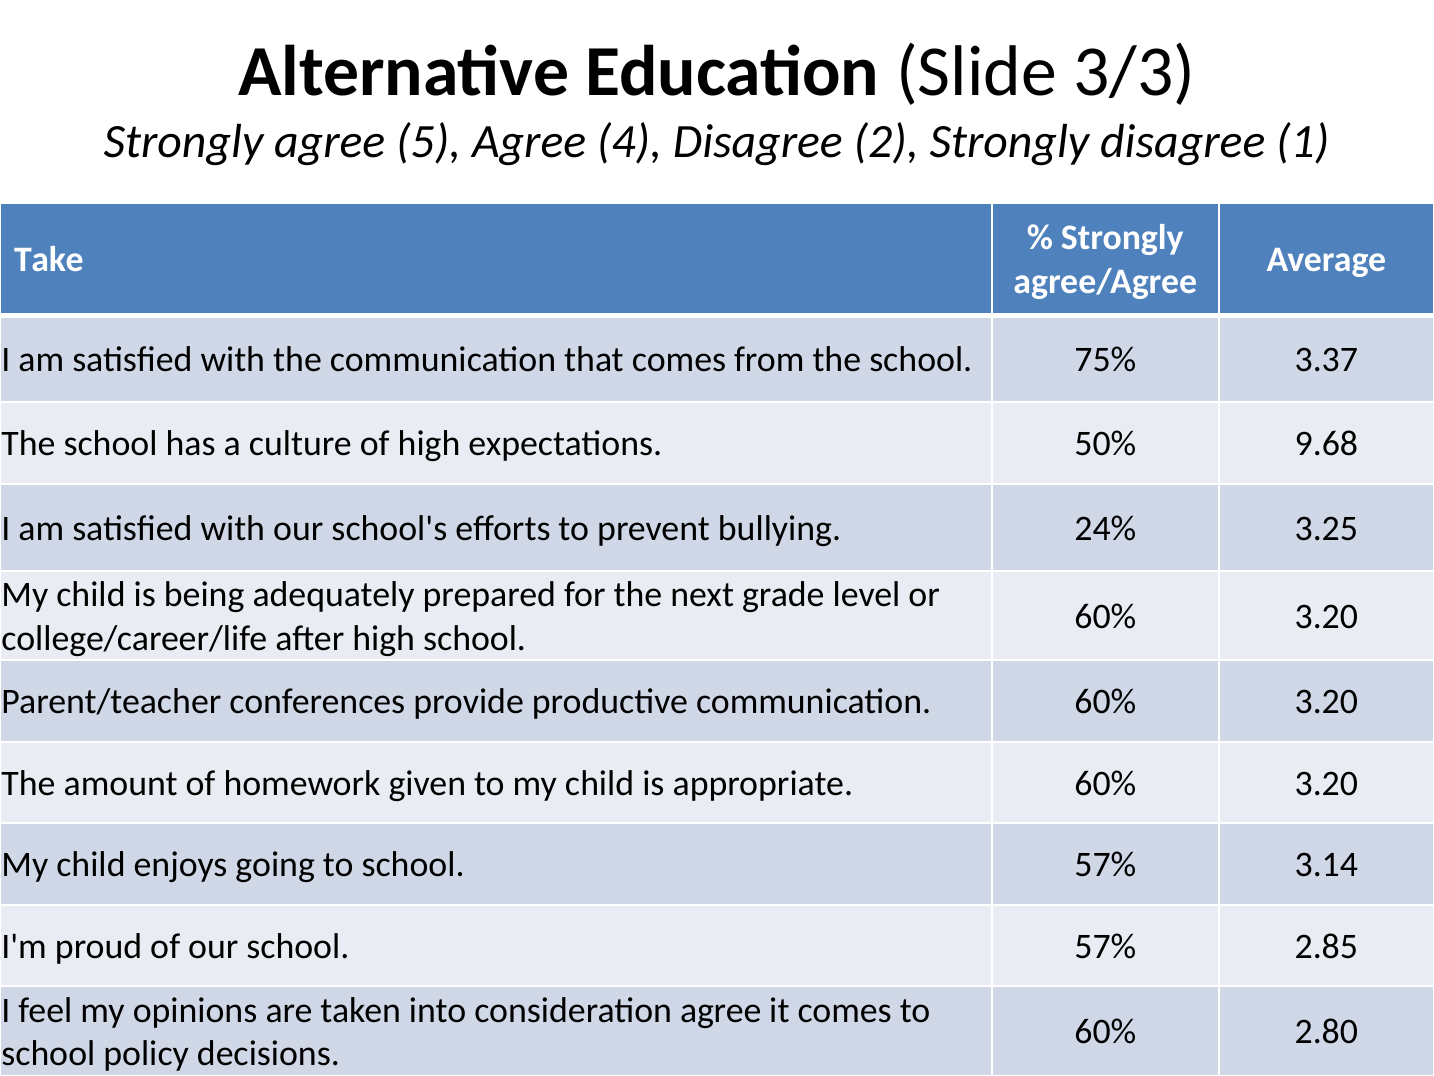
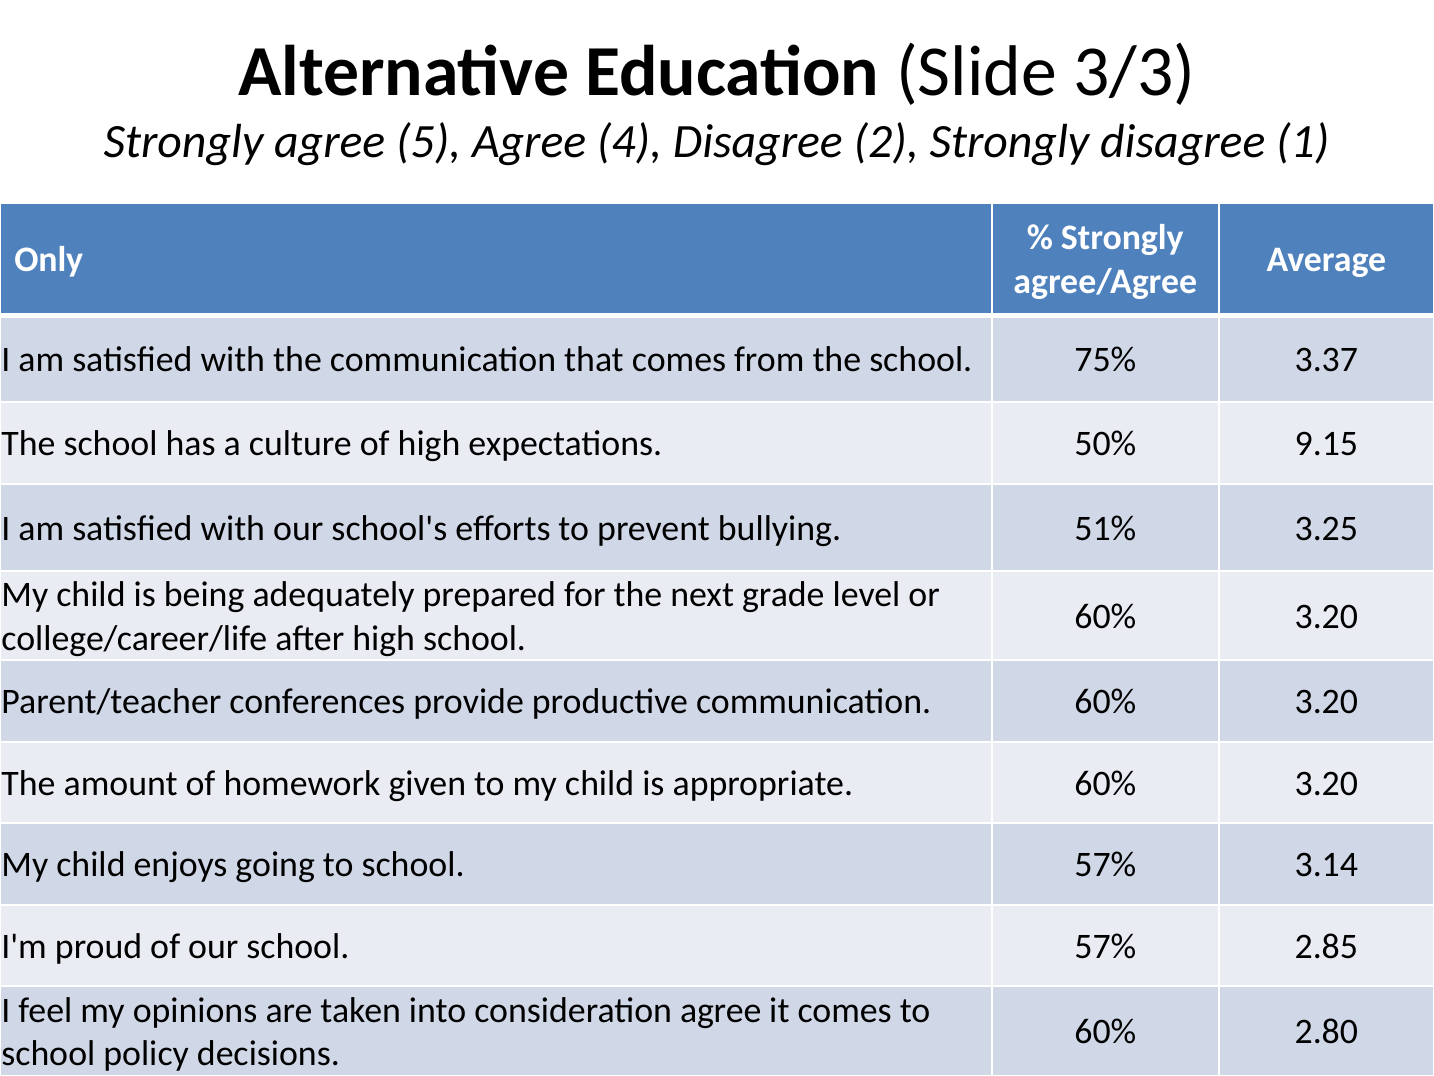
Take: Take -> Only
9.68: 9.68 -> 9.15
24%: 24% -> 51%
